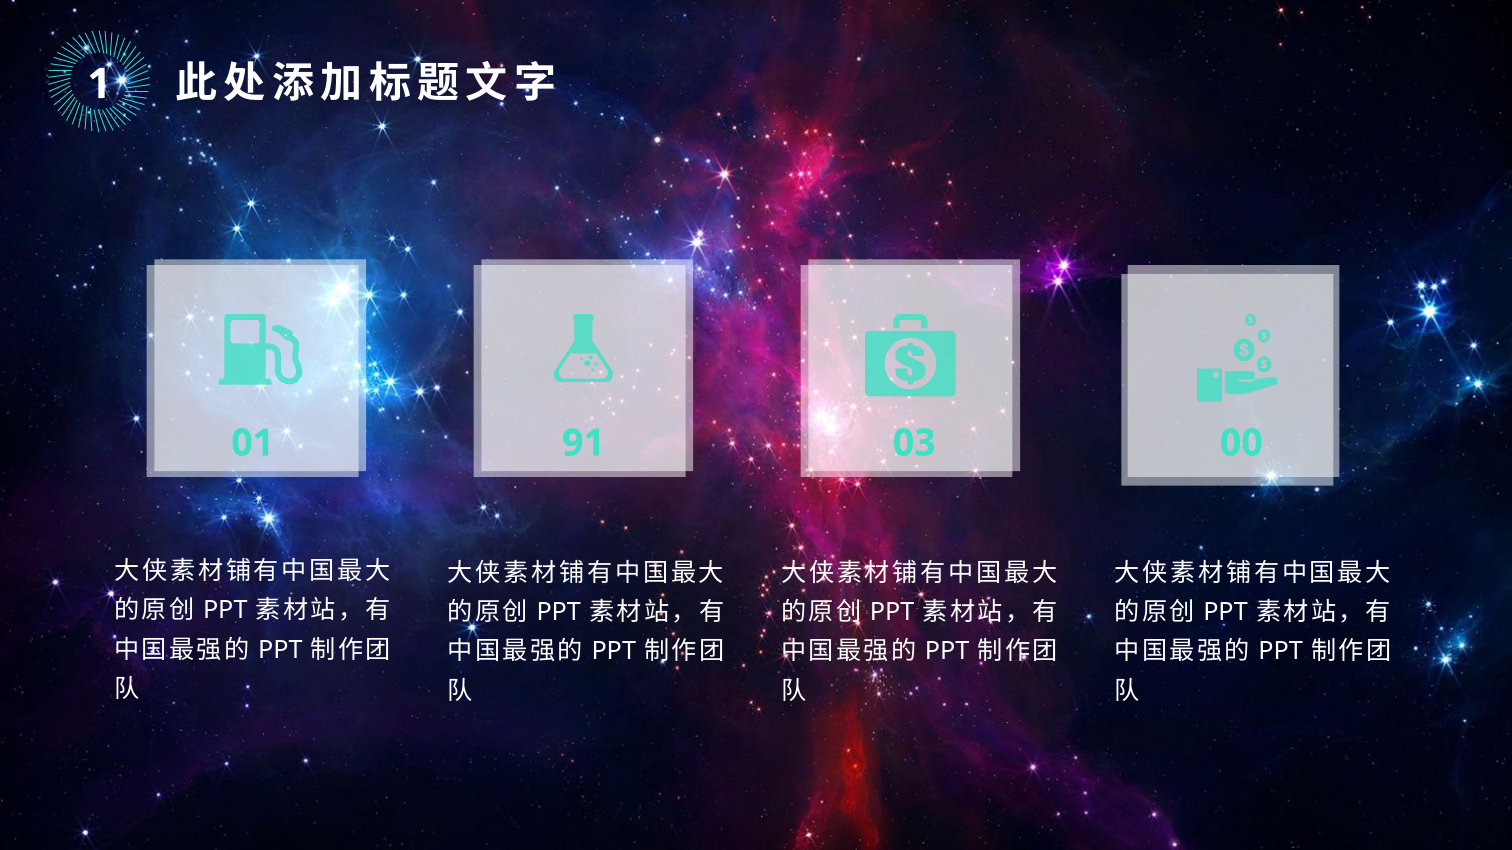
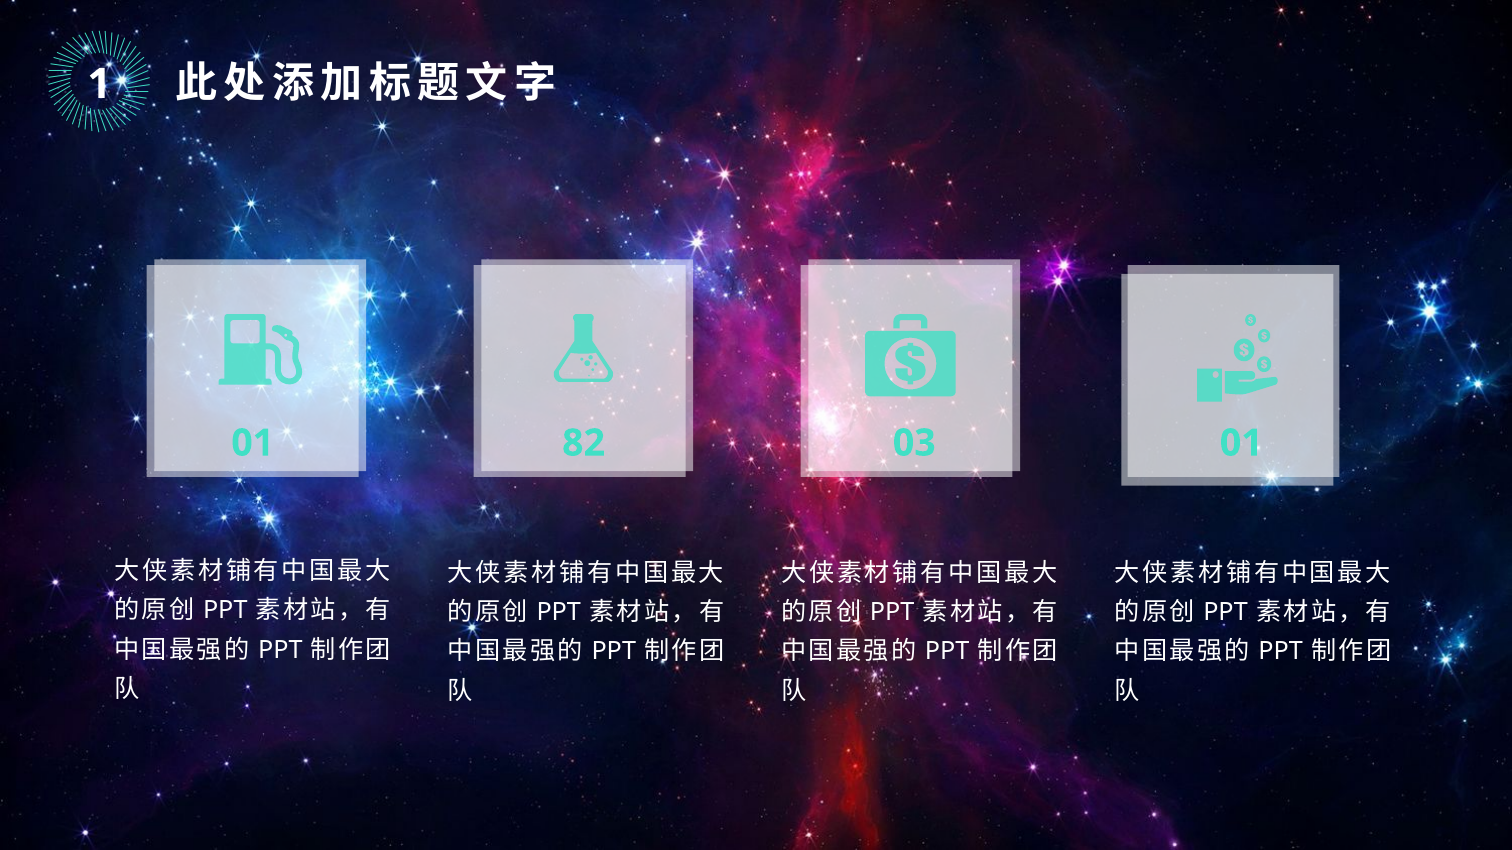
91: 91 -> 82
03 00: 00 -> 01
